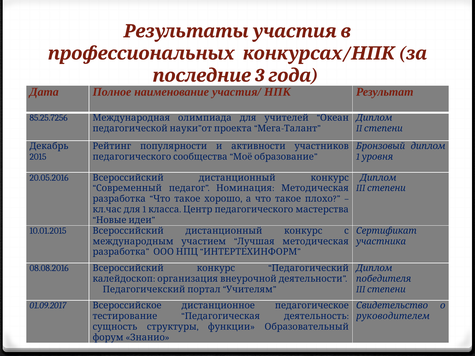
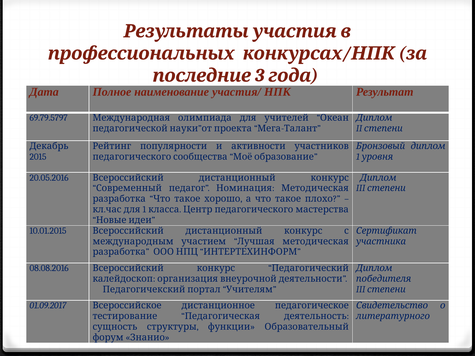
85.25.7256: 85.25.7256 -> 69.79.5797
руководителем: руководителем -> литературного
